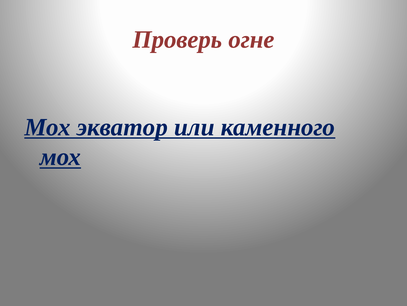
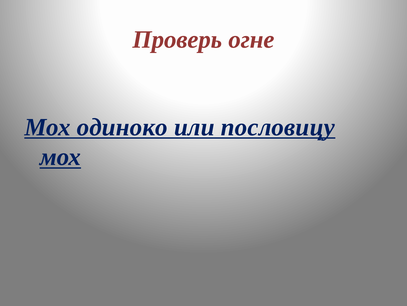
экватор: экватор -> одиноко
каменного: каменного -> пословицу
